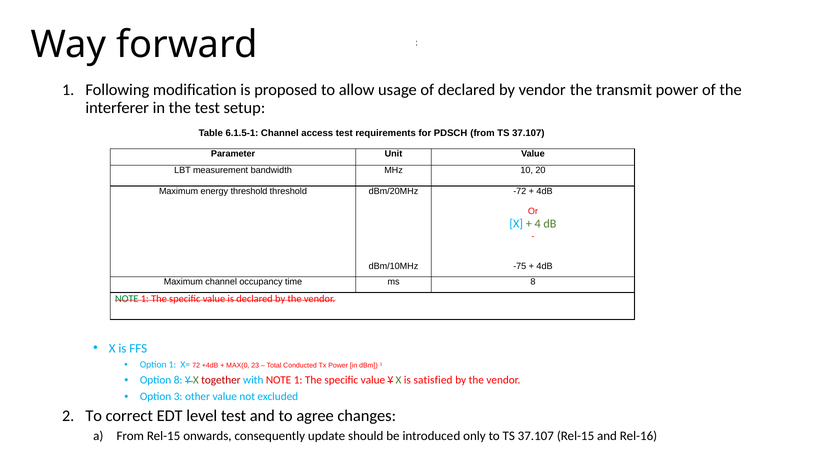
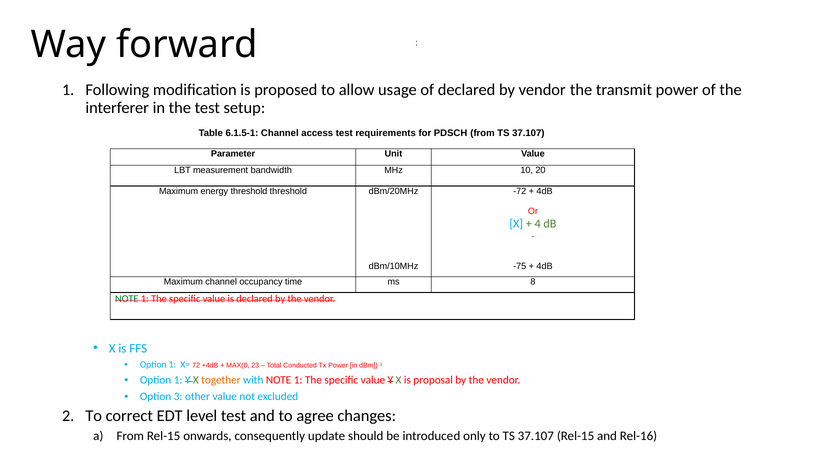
8 at (178, 381): 8 -> 1
together colour: red -> orange
satisfied: satisfied -> proposal
